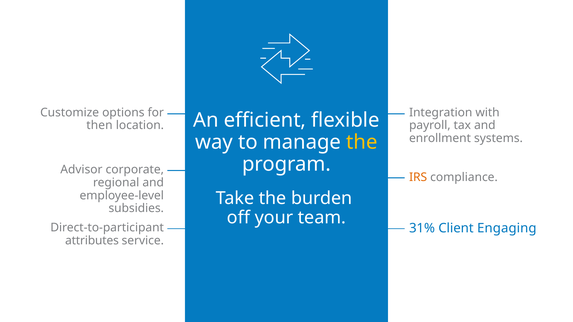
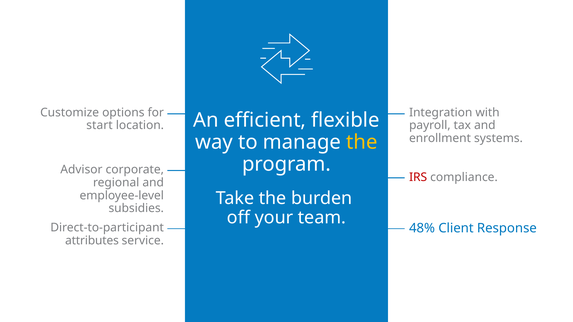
then: then -> start
IRS colour: orange -> red
31%: 31% -> 48%
Engaging: Engaging -> Response
